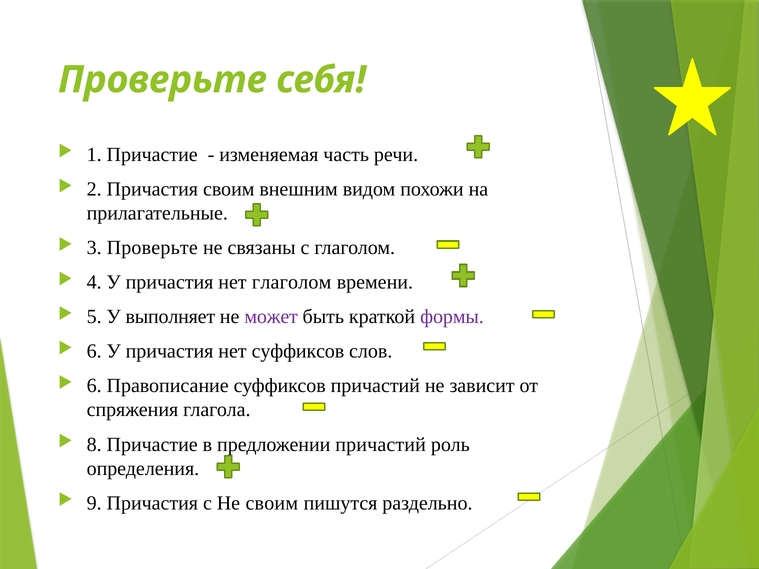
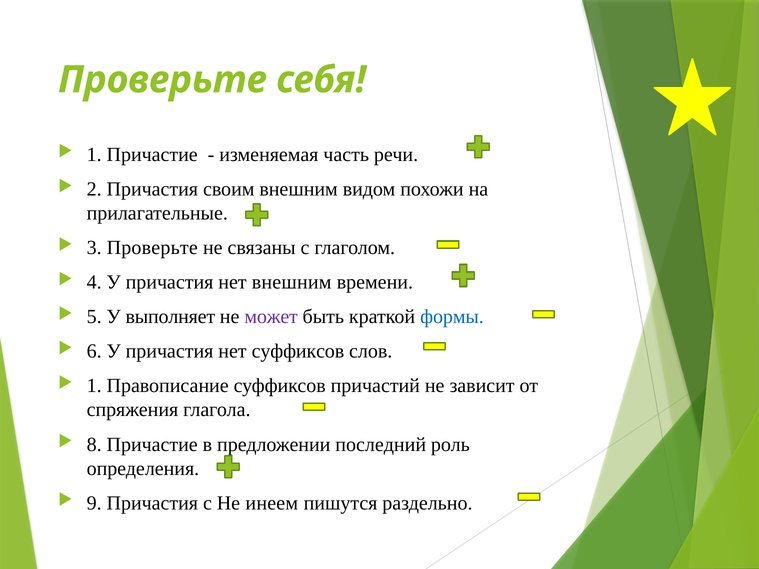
нет глаголом: глаголом -> внешним
формы colour: purple -> blue
6 at (94, 386): 6 -> 1
предложении причастий: причастий -> последний
Не своим: своим -> инеем
